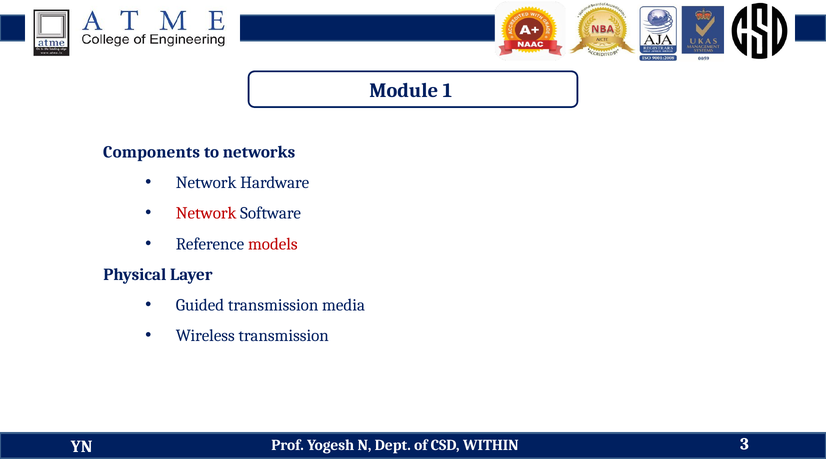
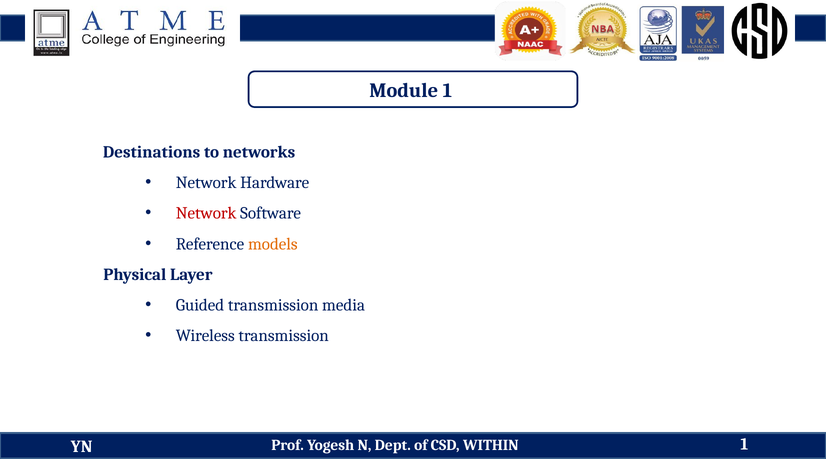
Components: Components -> Destinations
models colour: red -> orange
YN 3: 3 -> 1
